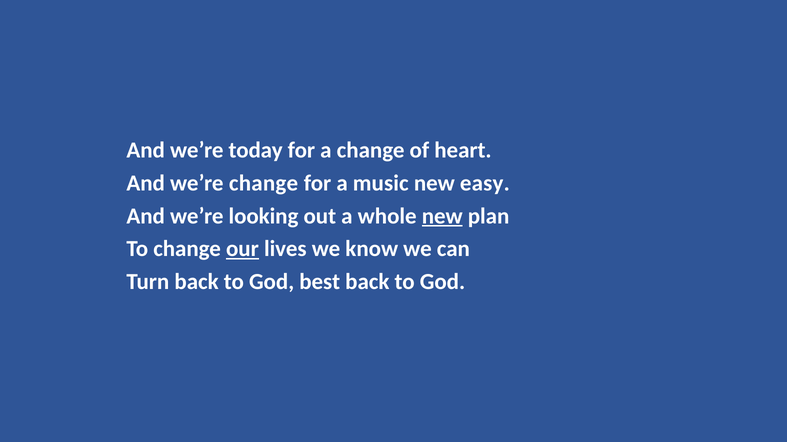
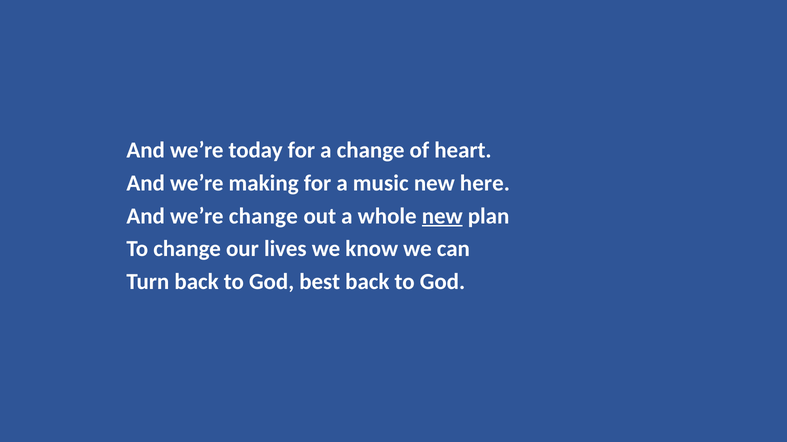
we’re change: change -> making
easy: easy -> here
we’re looking: looking -> change
our underline: present -> none
